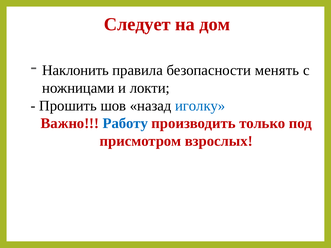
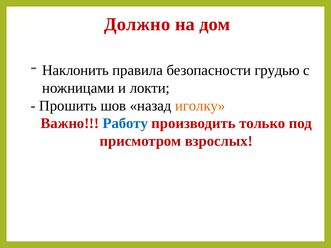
Следует: Следует -> Должно
менять: менять -> грудью
иголку colour: blue -> orange
